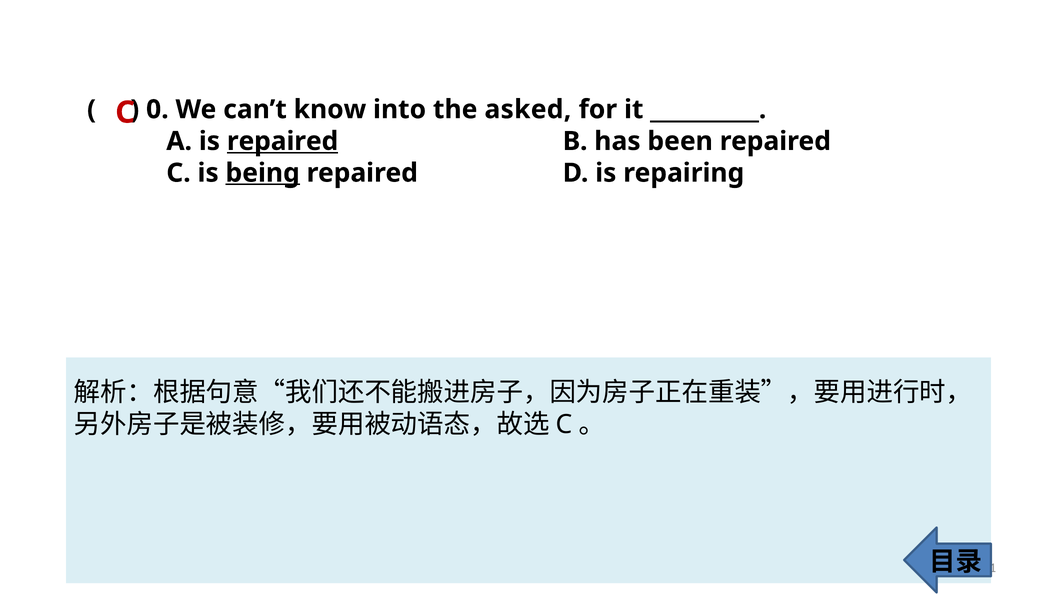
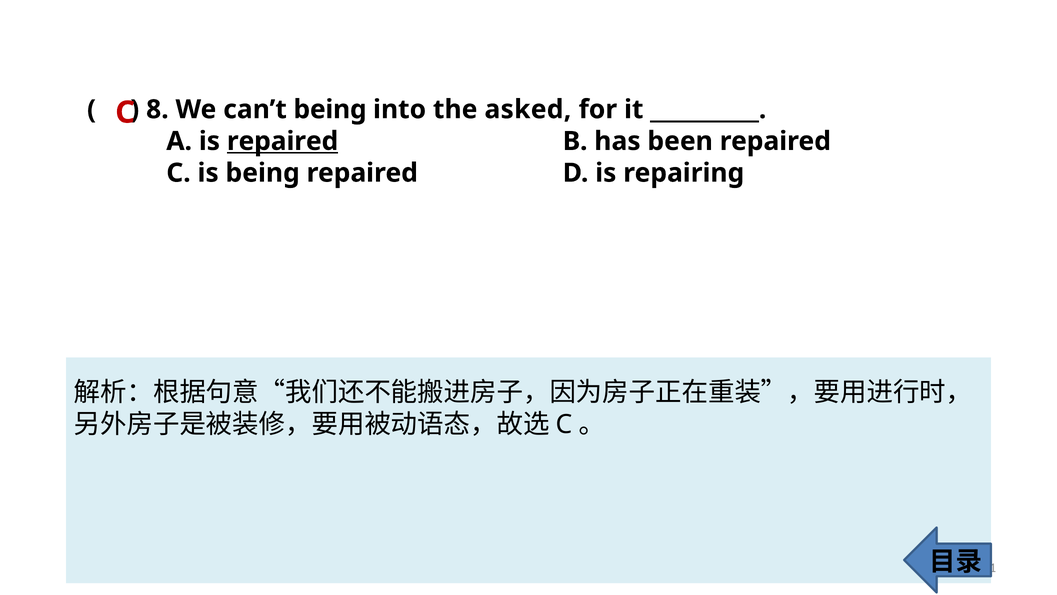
0: 0 -> 8
can’t know: know -> being
being at (263, 173) underline: present -> none
